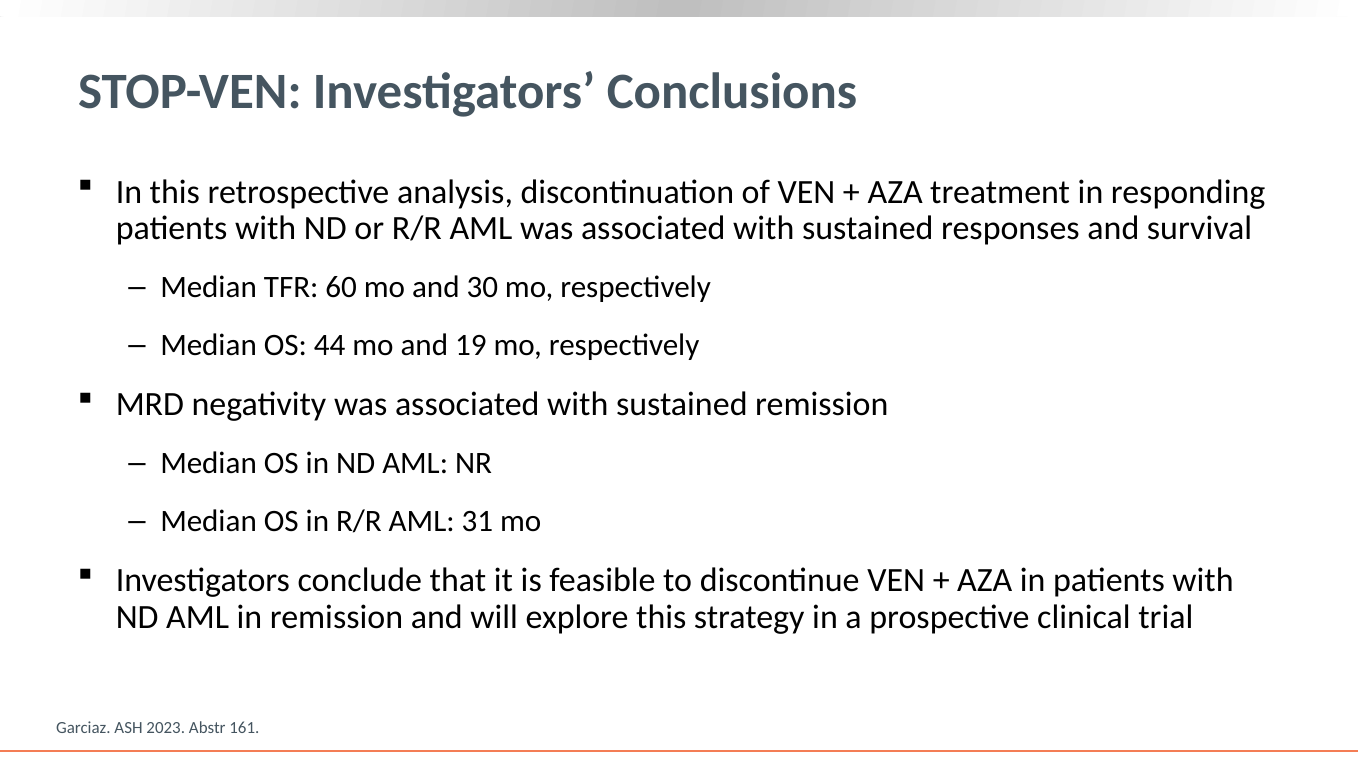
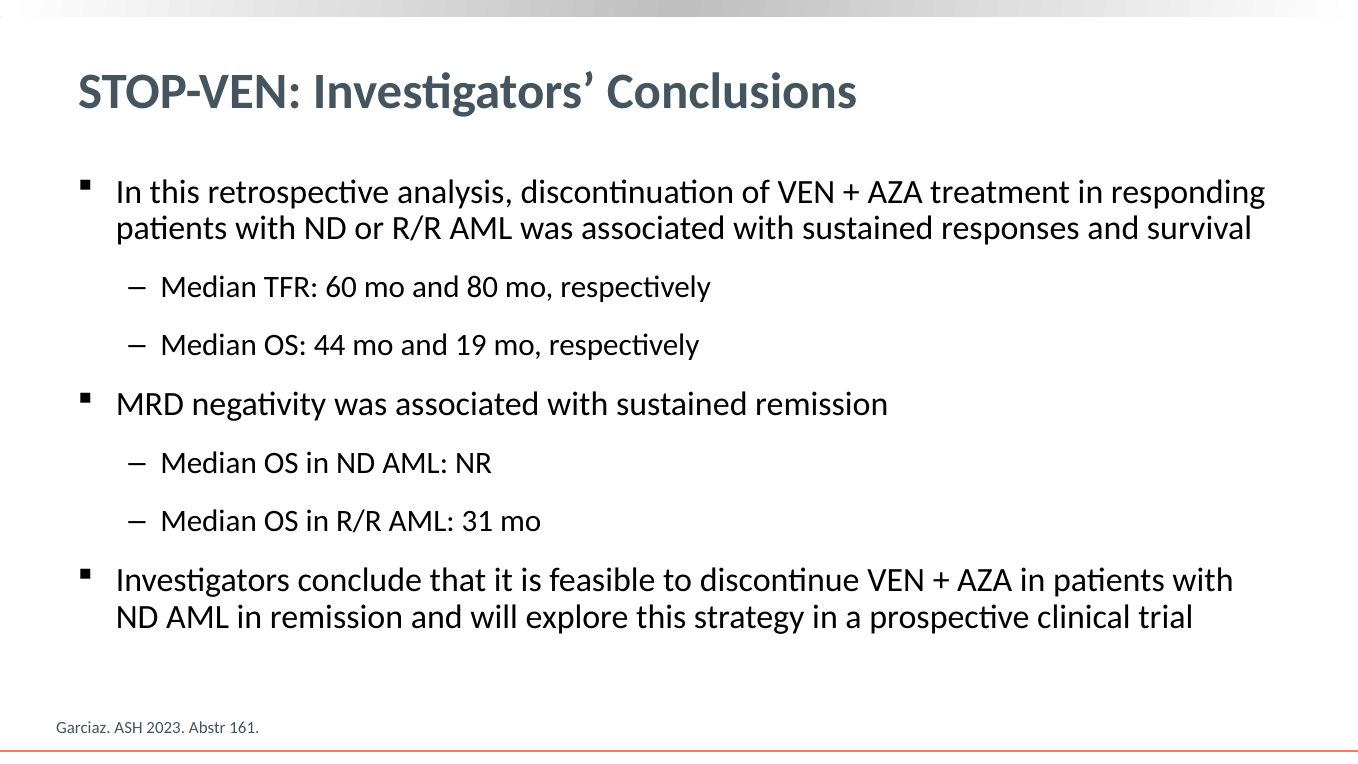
30: 30 -> 80
